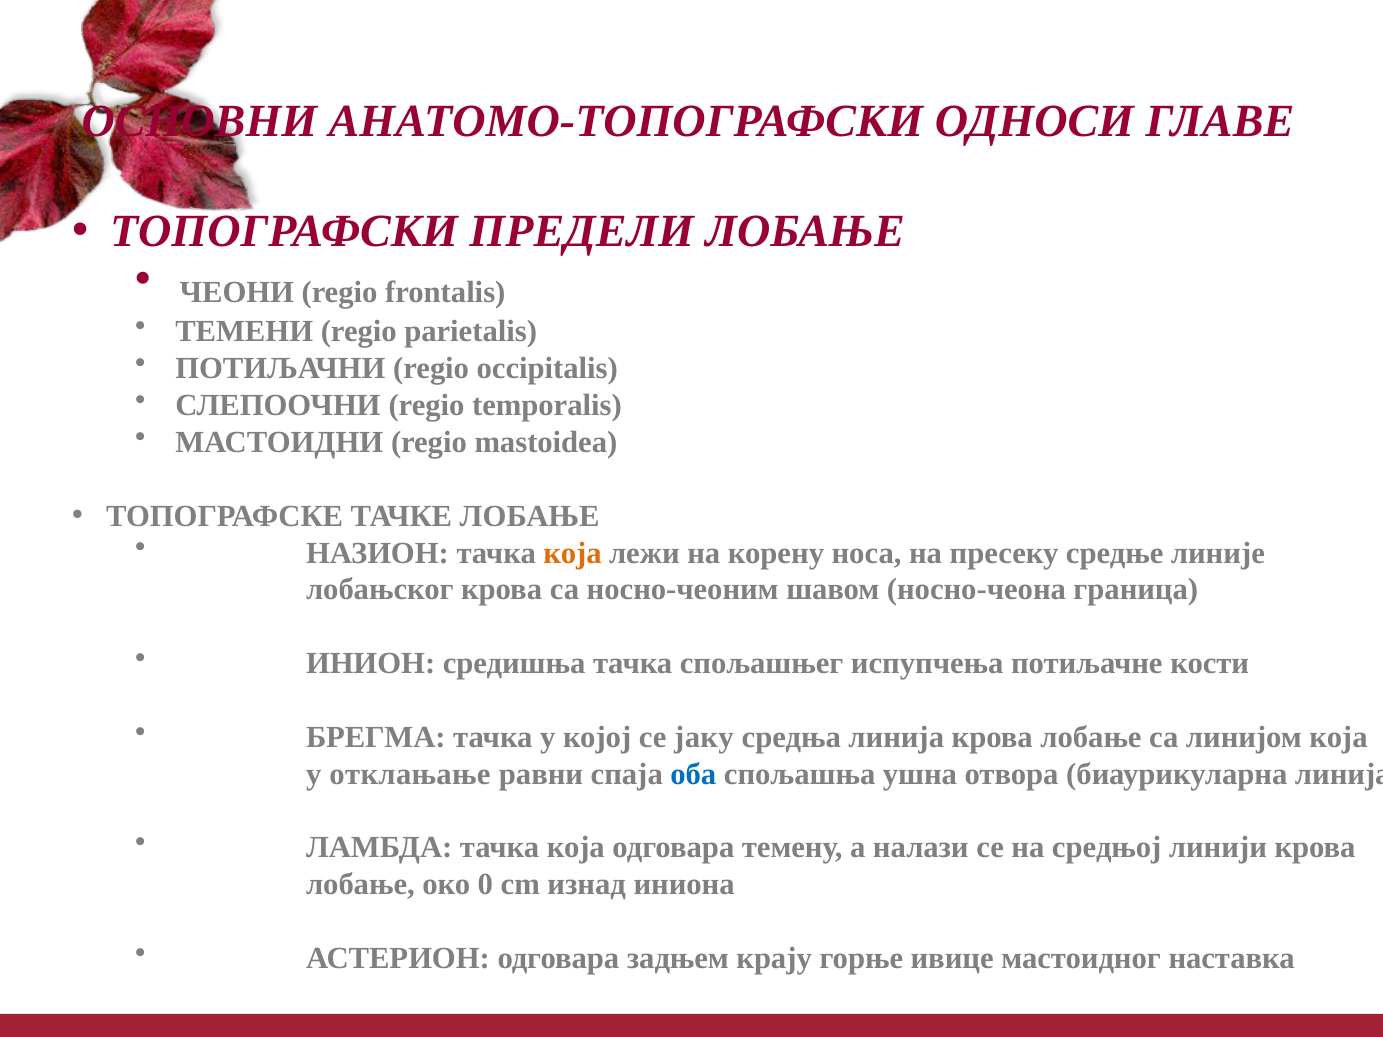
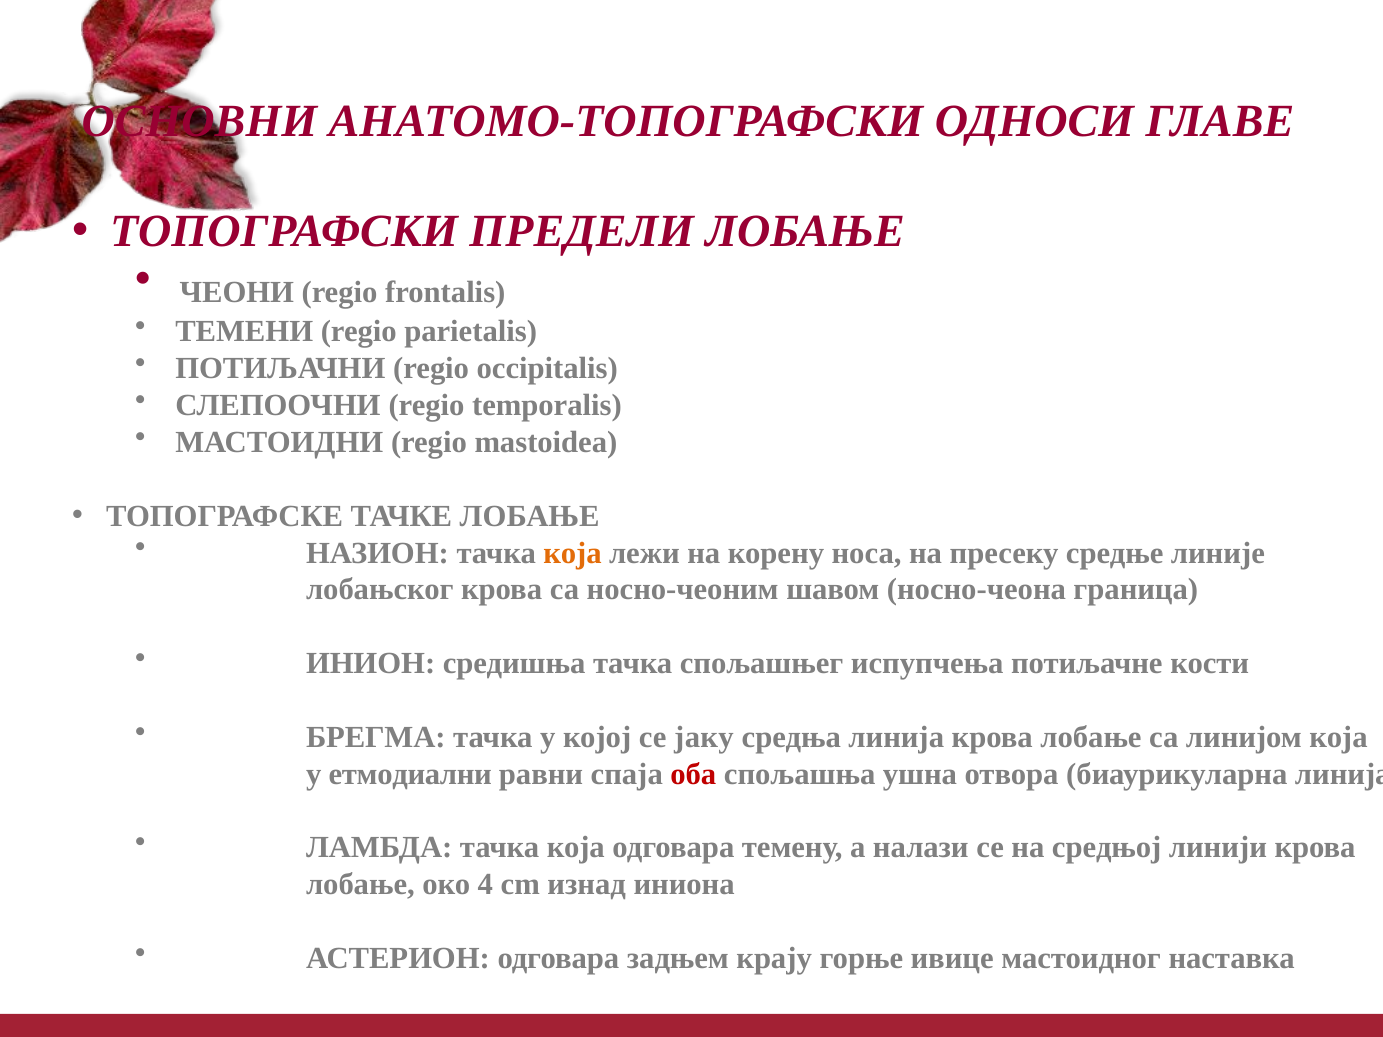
отклањање: отклањање -> етмодиални
оба colour: blue -> red
0: 0 -> 4
